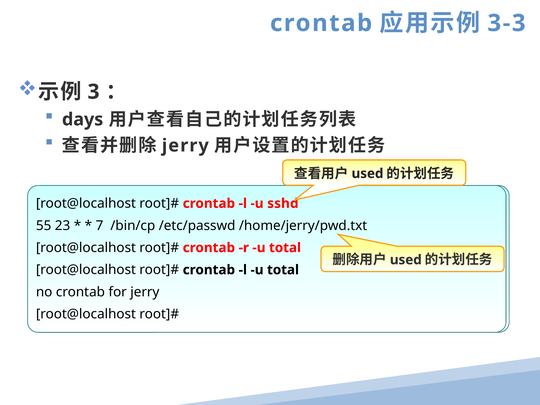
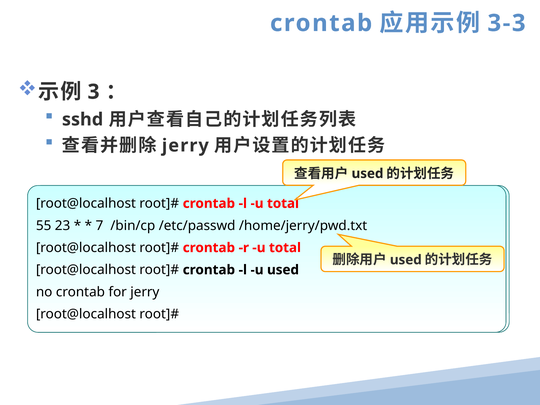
days at (83, 119): days -> sshd
sshd at (283, 203): sshd -> total
total at (283, 270): total -> used
